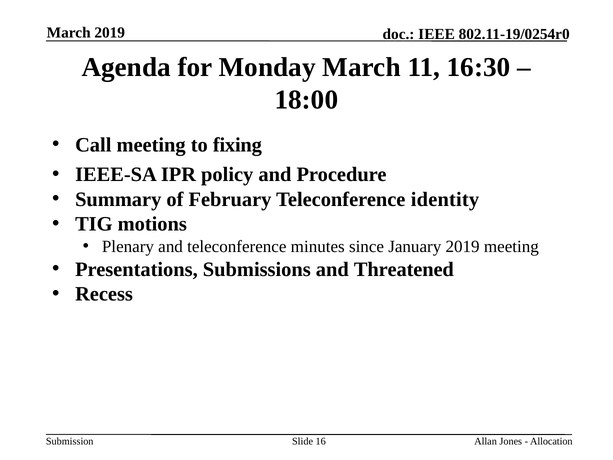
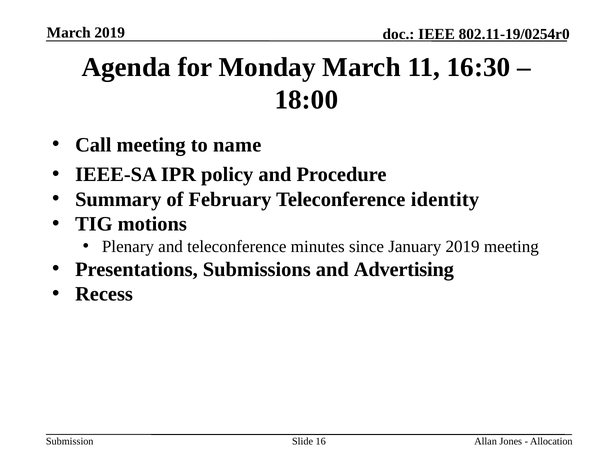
fixing: fixing -> name
Threatened: Threatened -> Advertising
